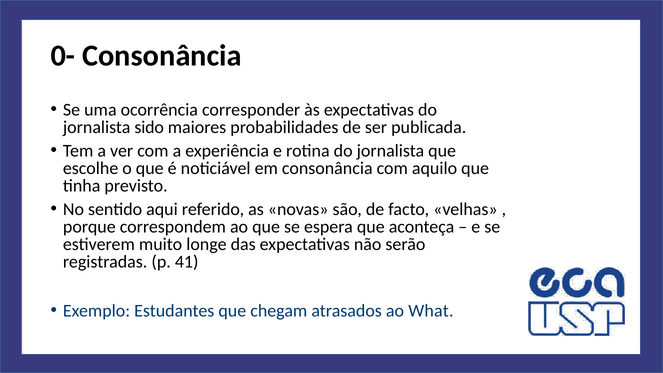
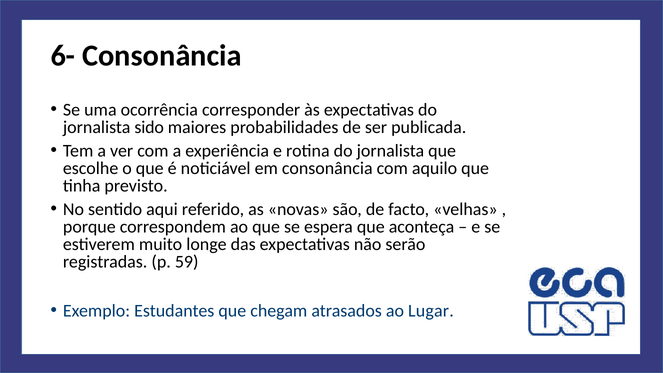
0-: 0- -> 6-
41: 41 -> 59
What: What -> Lugar
